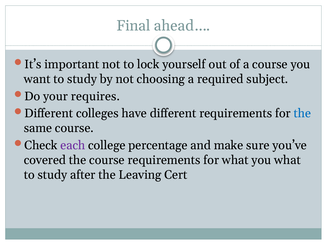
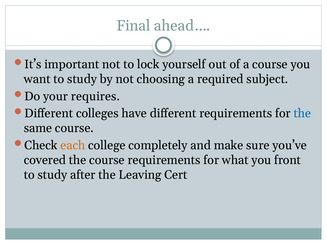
each colour: purple -> orange
percentage: percentage -> completely
you what: what -> front
